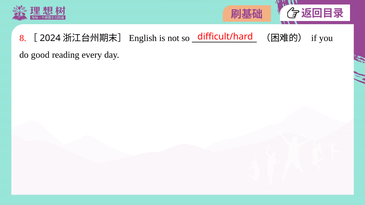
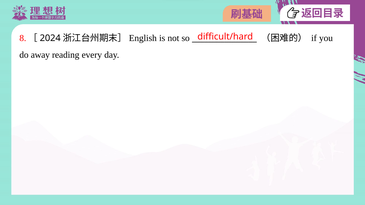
good: good -> away
